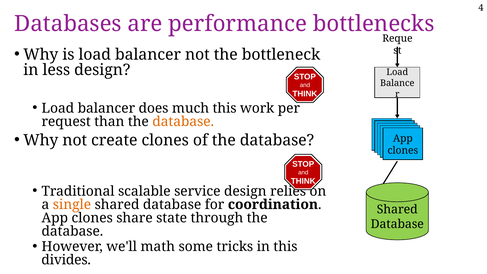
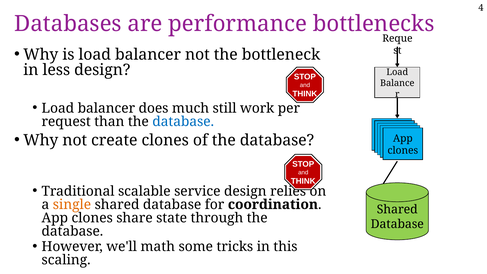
much this: this -> still
database at (183, 122) colour: orange -> blue
divides: divides -> scaling
